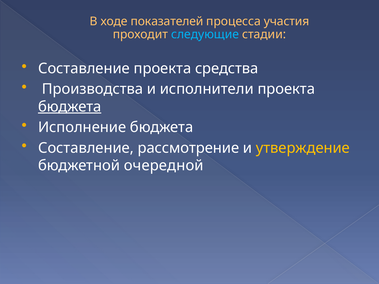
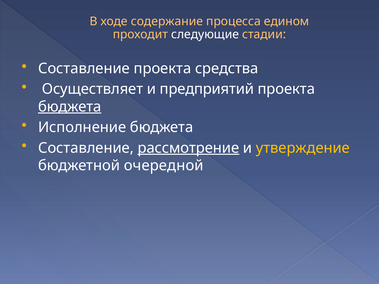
показателей: показателей -> содержание
участия: участия -> едином
следующие colour: light blue -> white
Производства: Производства -> Осуществляет
исполнители: исполнители -> предприятий
рассмотрение underline: none -> present
